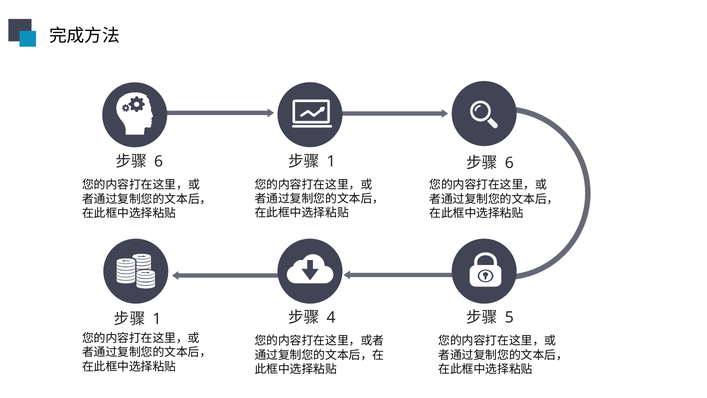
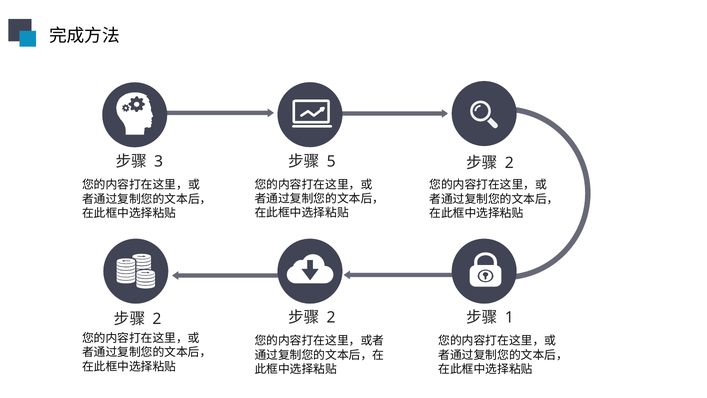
6 at (159, 162): 6 -> 3
1 at (331, 162): 1 -> 5
6 at (509, 163): 6 -> 2
4 at (331, 317): 4 -> 2
5: 5 -> 1
1 at (157, 319): 1 -> 2
